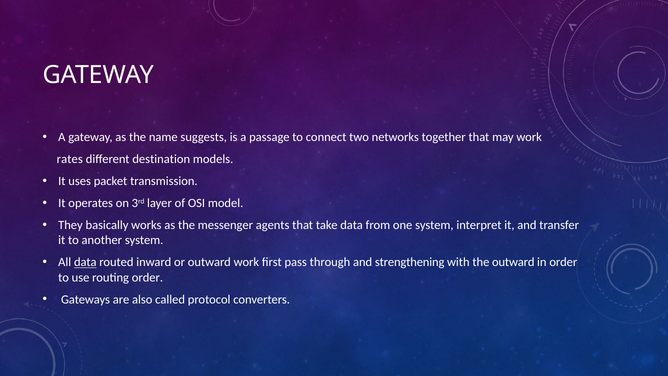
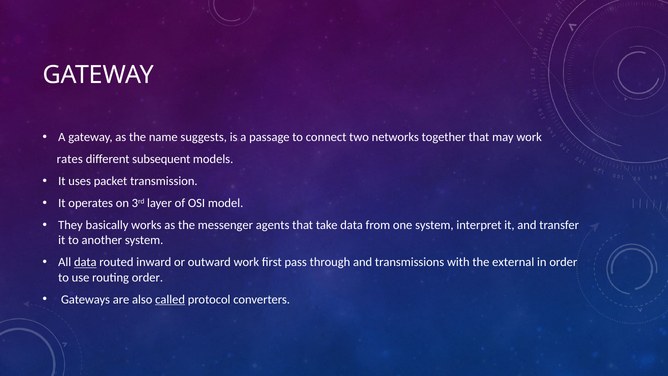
destination: destination -> subsequent
strengthening: strengthening -> transmissions
the outward: outward -> external
called underline: none -> present
